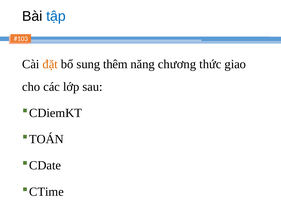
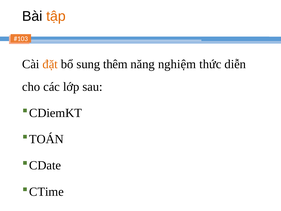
tập colour: blue -> orange
chương: chương -> nghiệm
giao: giao -> diễn
